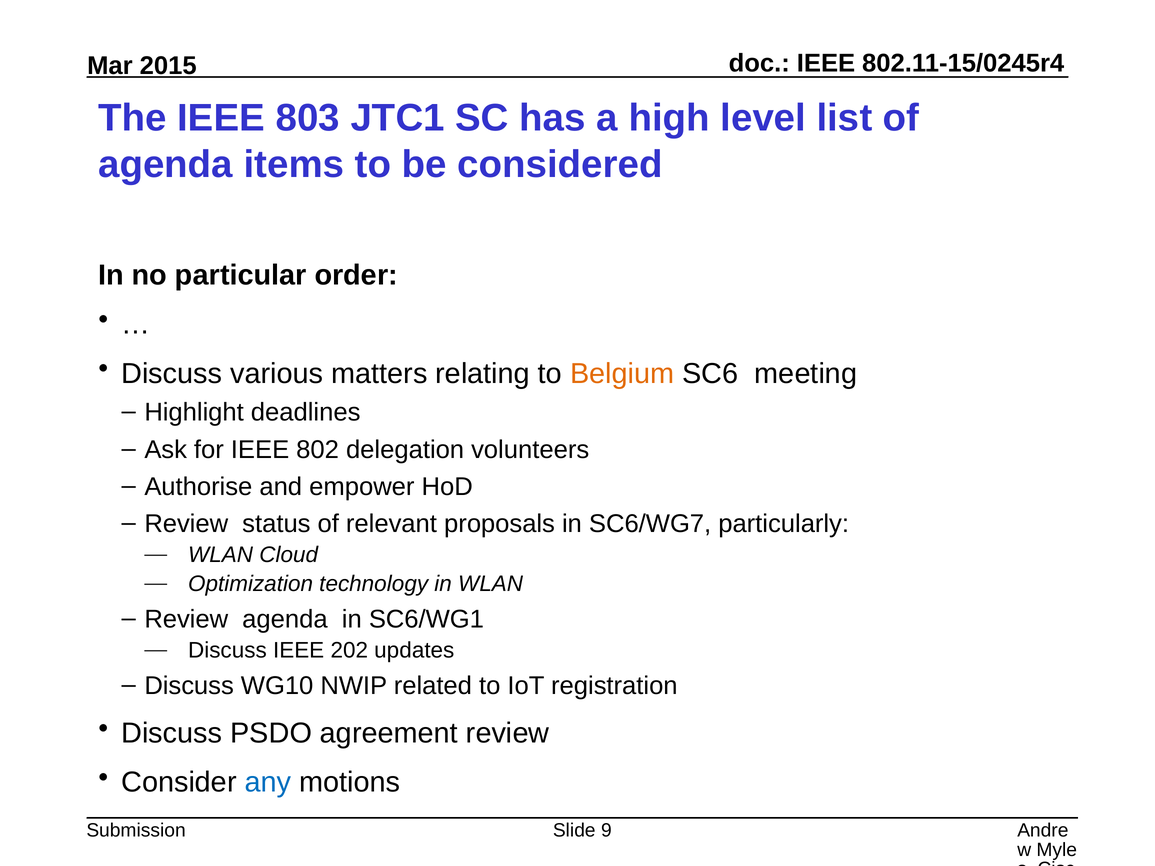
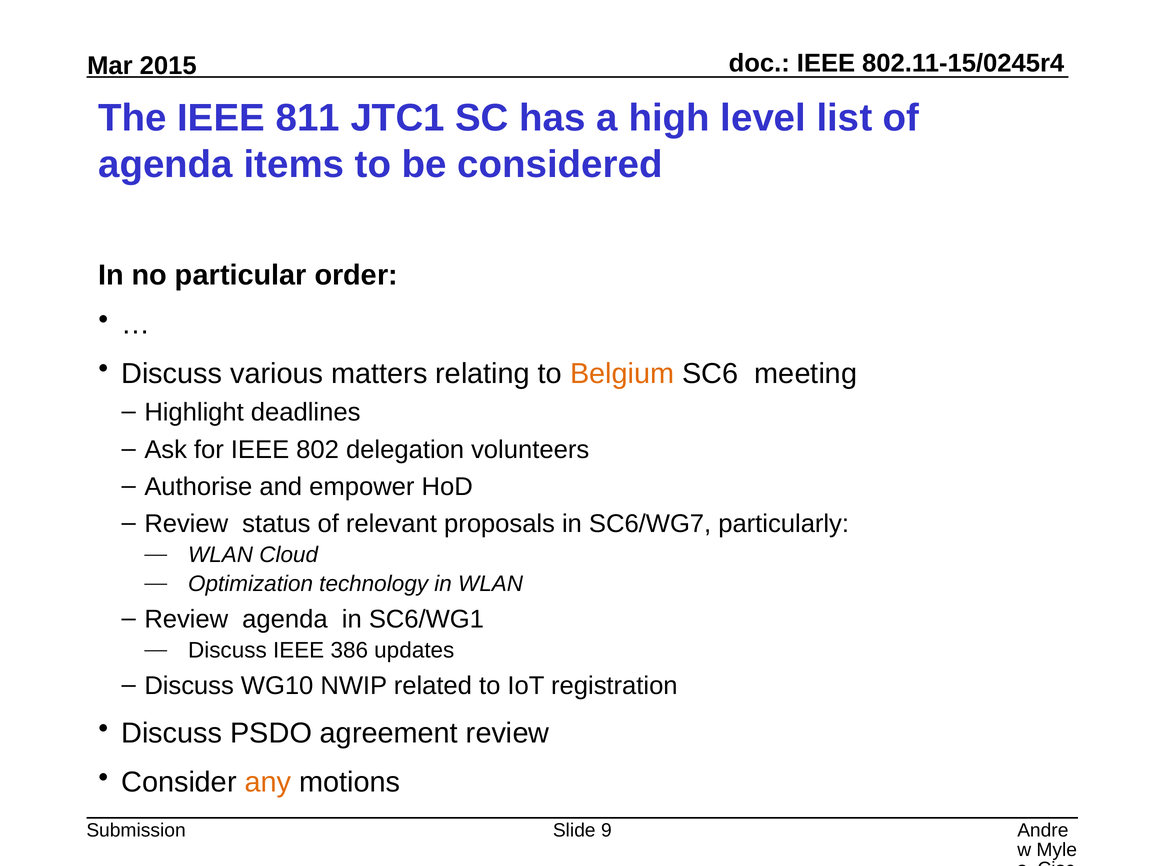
803: 803 -> 811
202: 202 -> 386
any colour: blue -> orange
